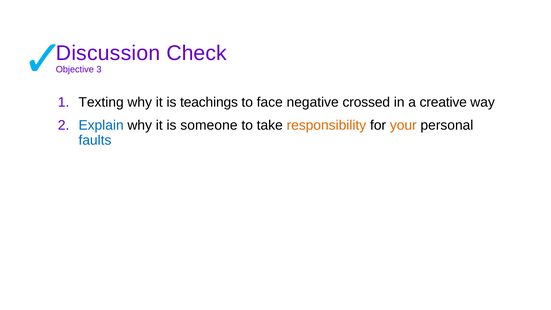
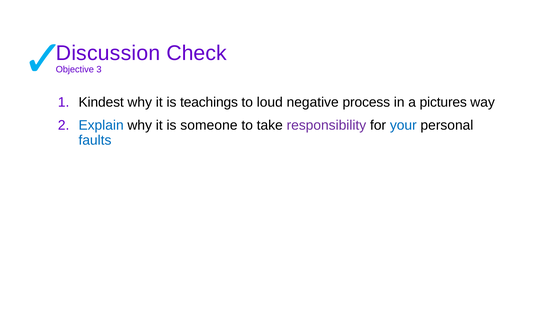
Texting: Texting -> Kindest
face: face -> loud
crossed: crossed -> process
creative: creative -> pictures
responsibility colour: orange -> purple
your colour: orange -> blue
